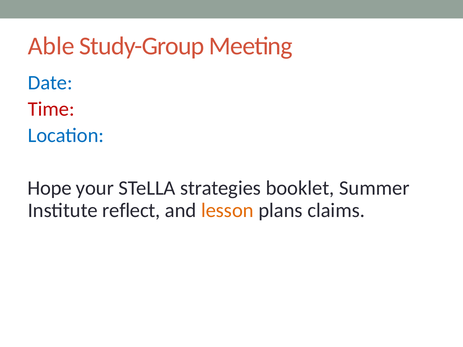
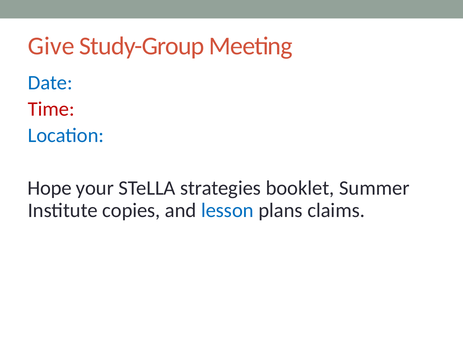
Able: Able -> Give
reflect: reflect -> copies
lesson colour: orange -> blue
